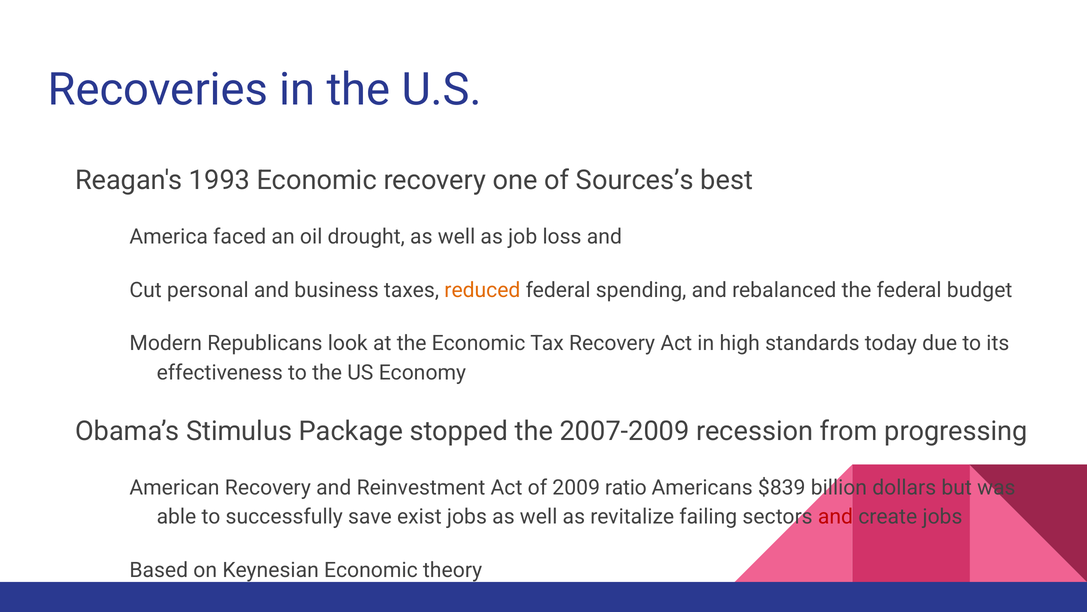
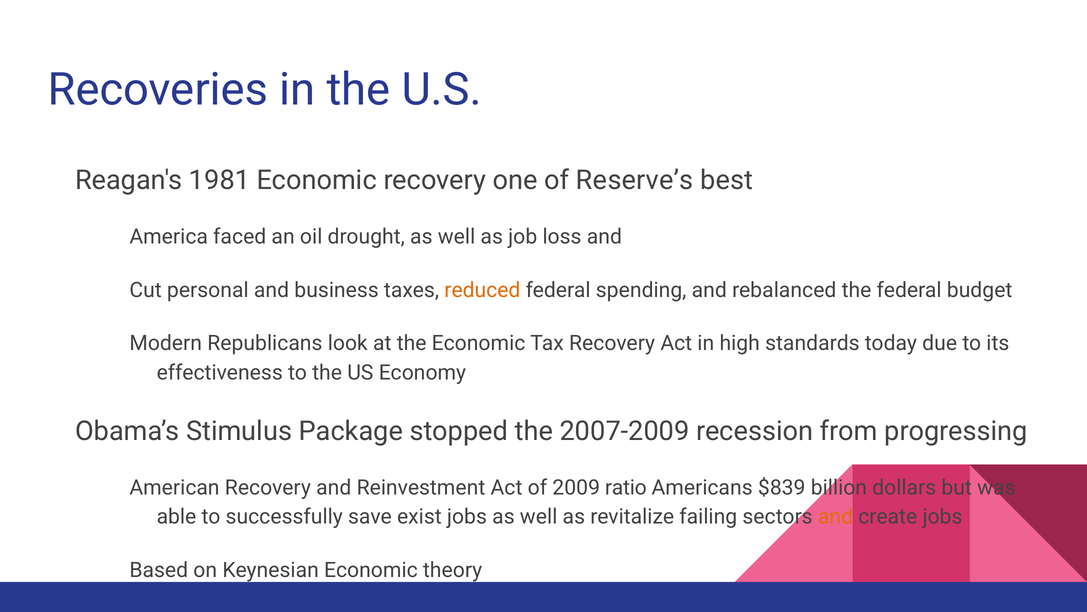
1993: 1993 -> 1981
Sources’s: Sources’s -> Reserve’s
and at (835, 516) colour: red -> orange
